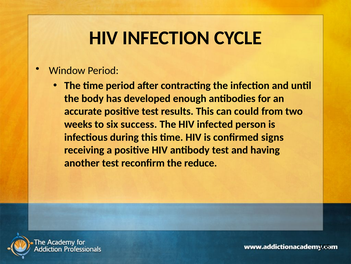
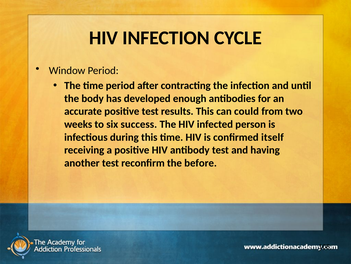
signs: signs -> itself
reduce: reduce -> before
